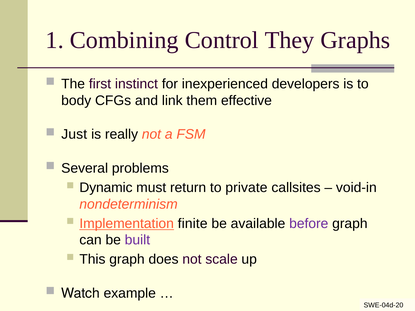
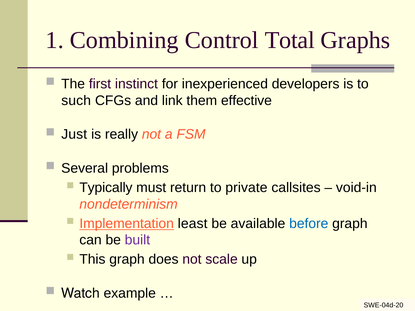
They: They -> Total
body: body -> such
Dynamic: Dynamic -> Typically
finite: finite -> least
before colour: purple -> blue
